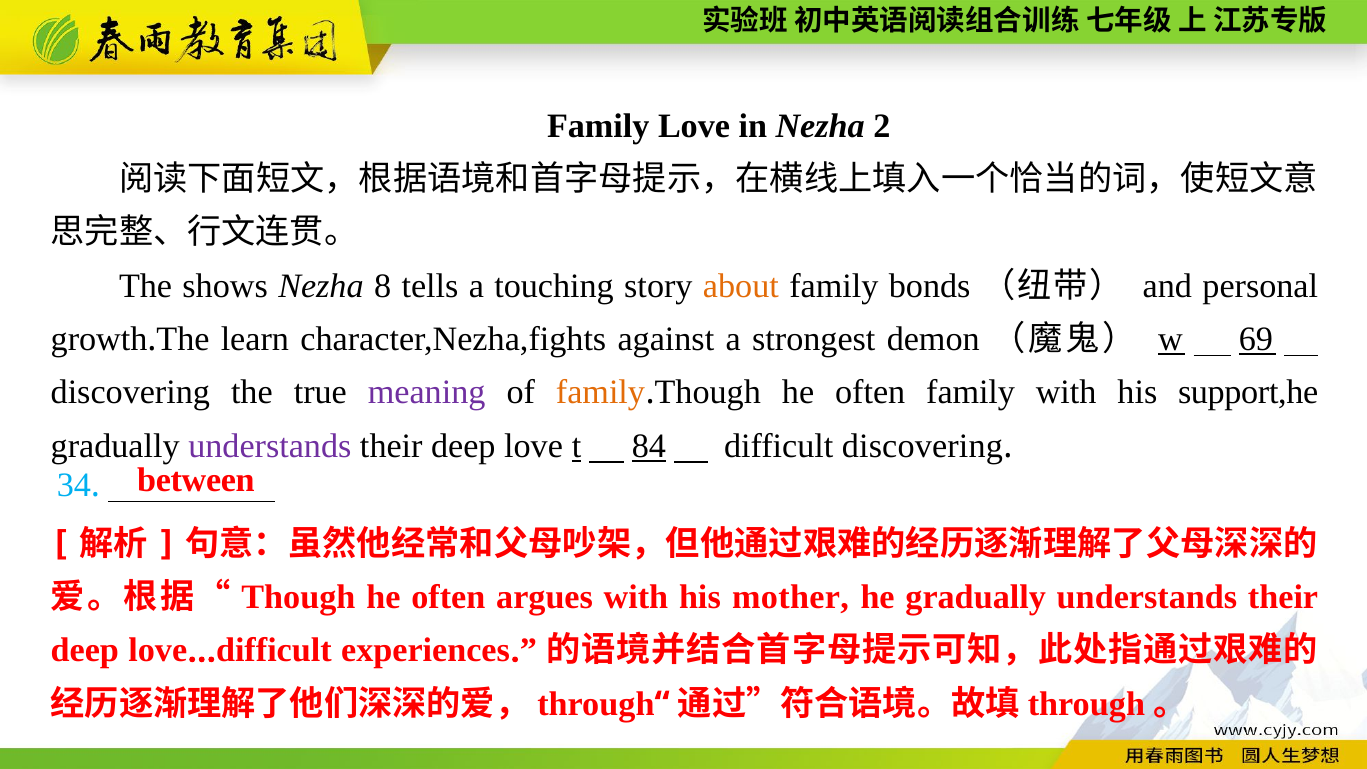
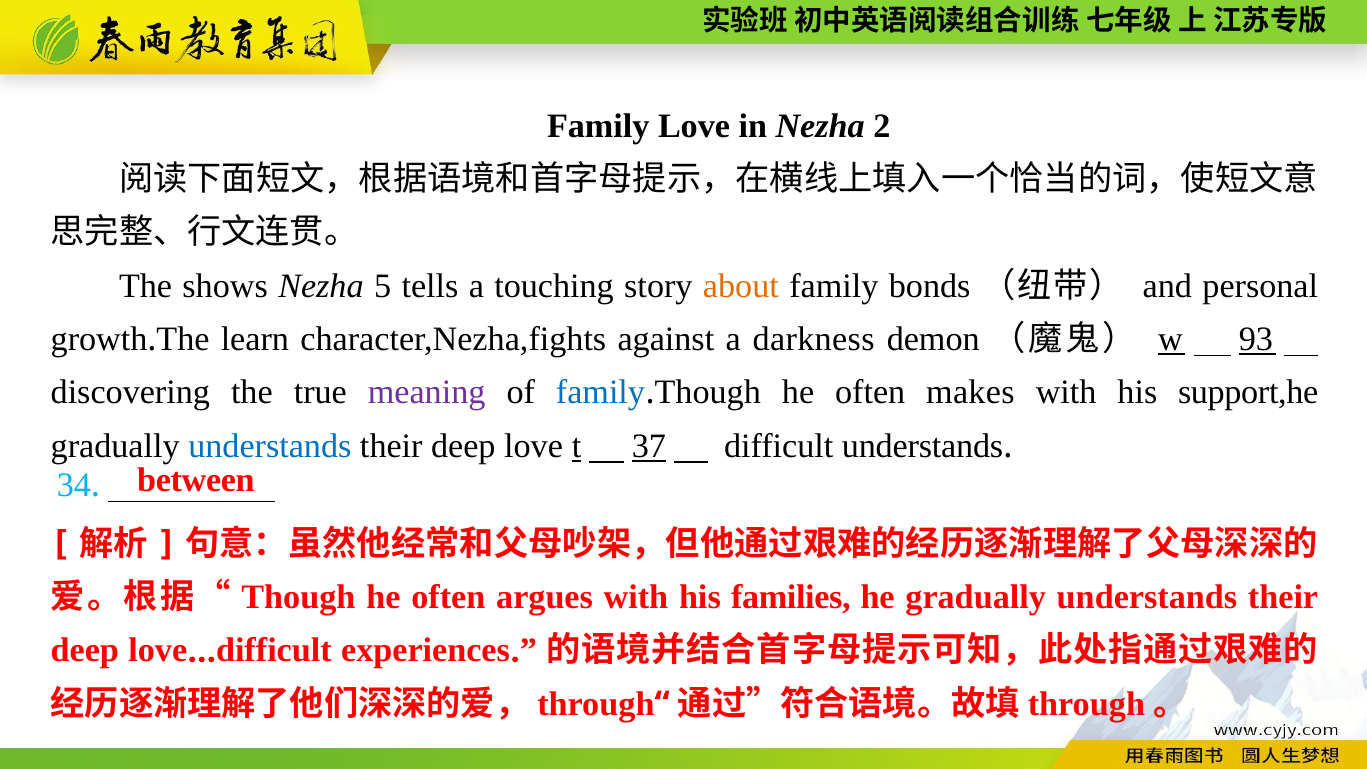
8: 8 -> 5
strongest: strongest -> darkness
69: 69 -> 93
family at (600, 393) colour: orange -> blue
often family: family -> makes
understands at (270, 446) colour: purple -> blue
84: 84 -> 37
difficult discovering: discovering -> understands
mother: mother -> families
